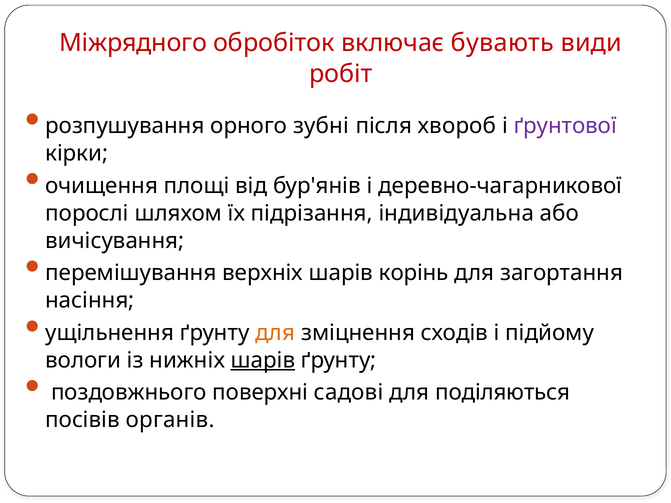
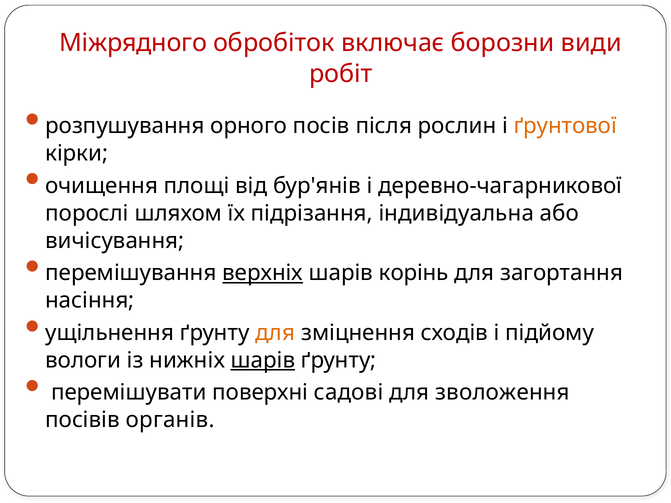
бувають: бувають -> борозни
зубні: зубні -> посів
хвороб: хвороб -> рослин
ґрунтової colour: purple -> orange
верхніх underline: none -> present
поздовжнього: поздовжнього -> перемішувати
поділяються: поділяються -> зволоження
